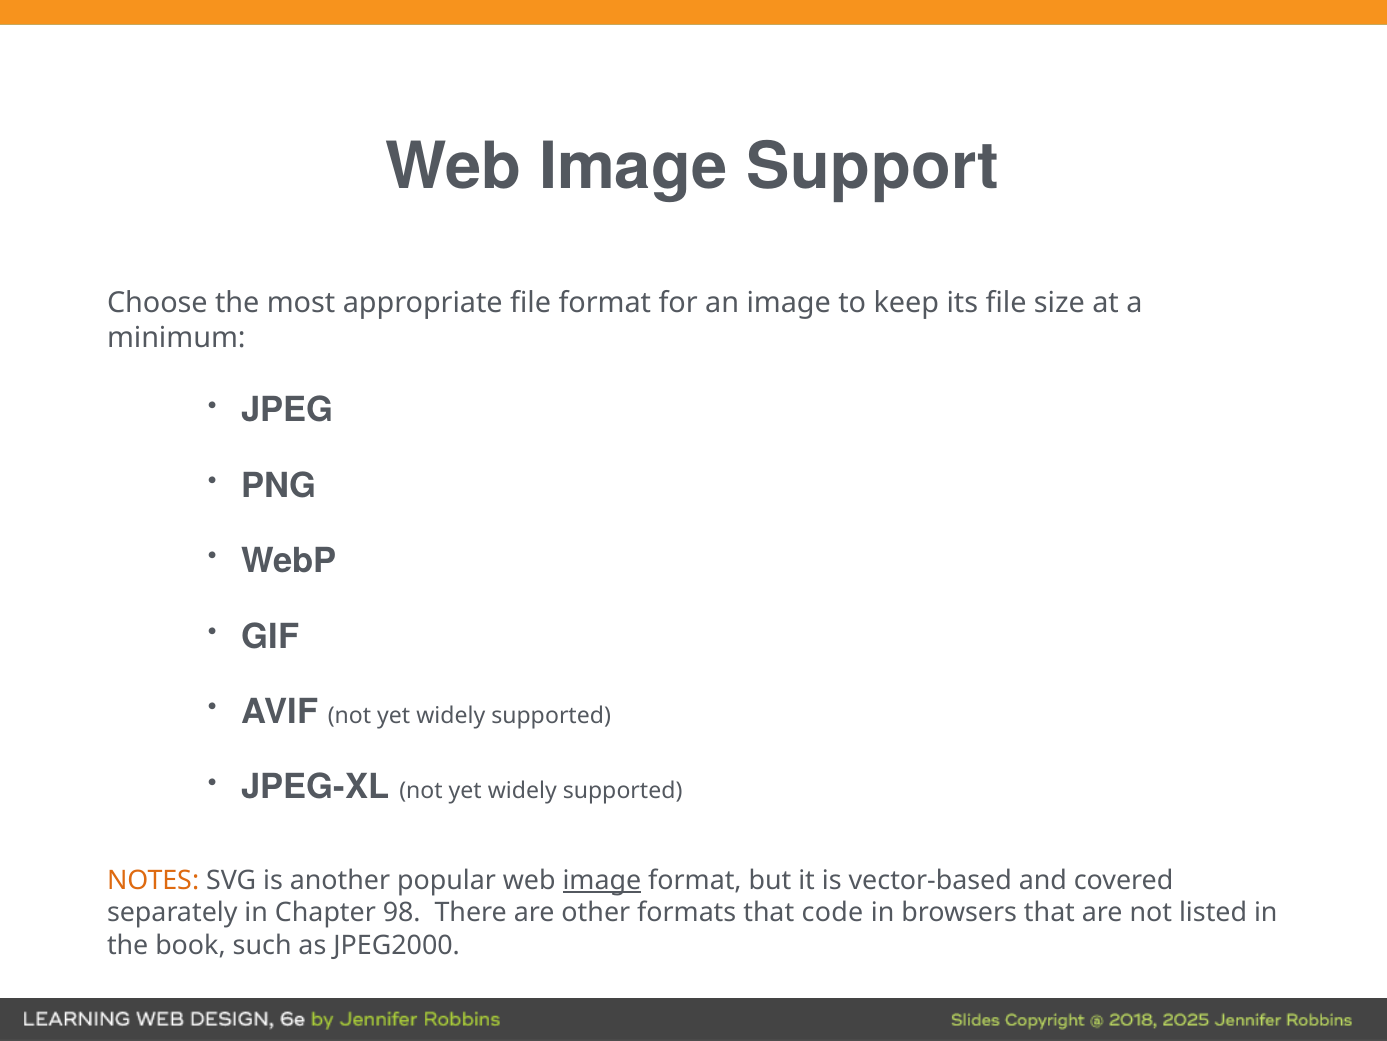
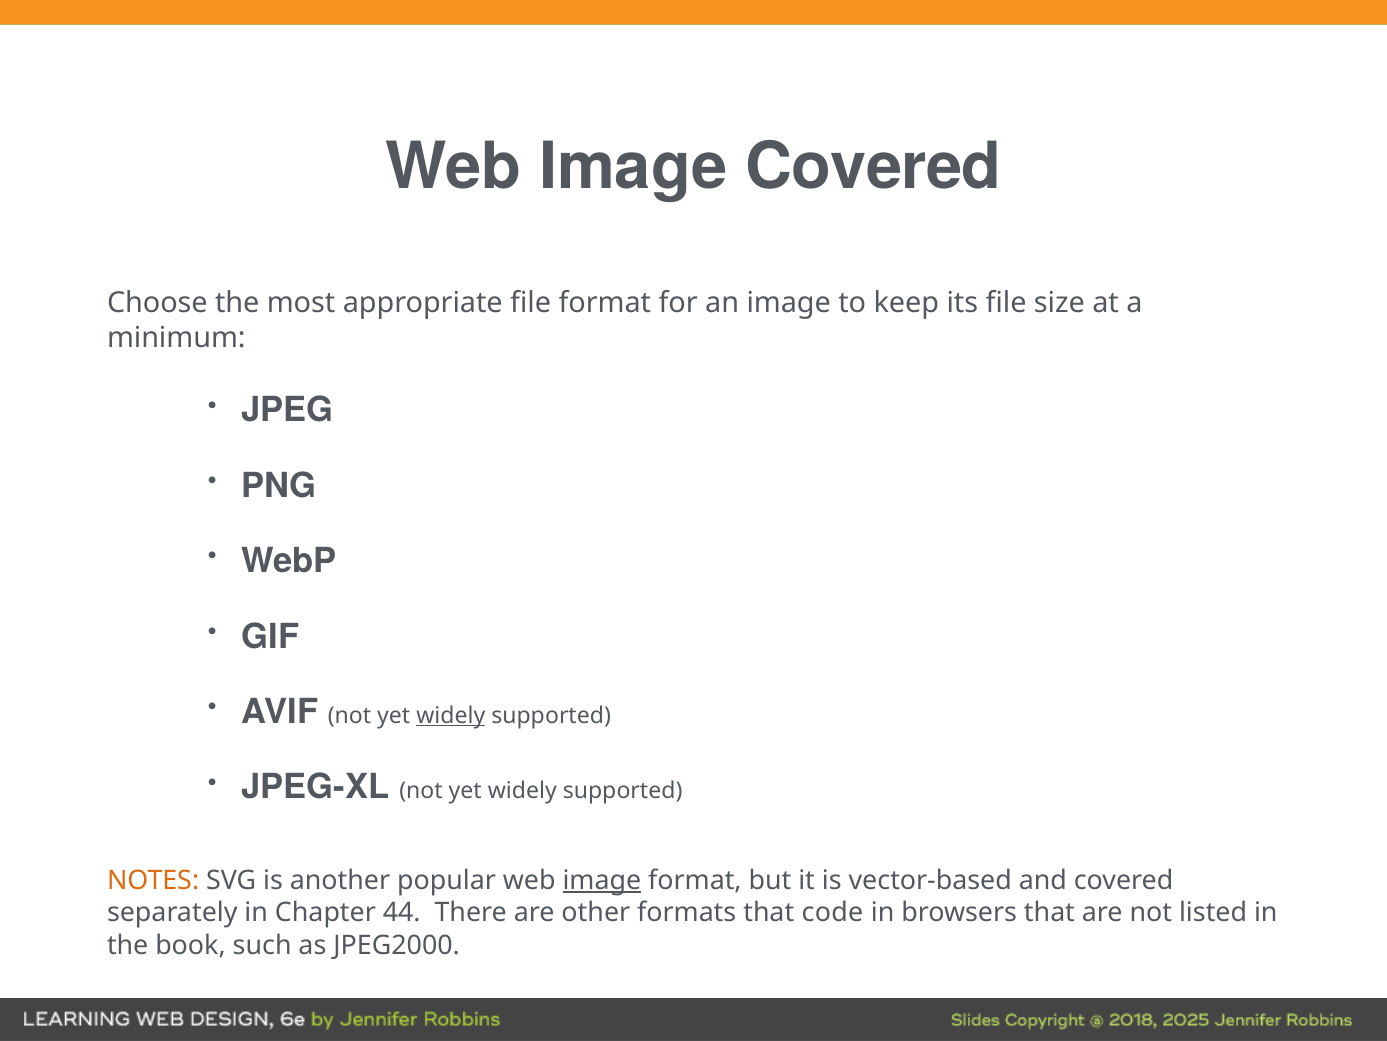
Image Support: Support -> Covered
widely at (451, 715) underline: none -> present
98: 98 -> 44
